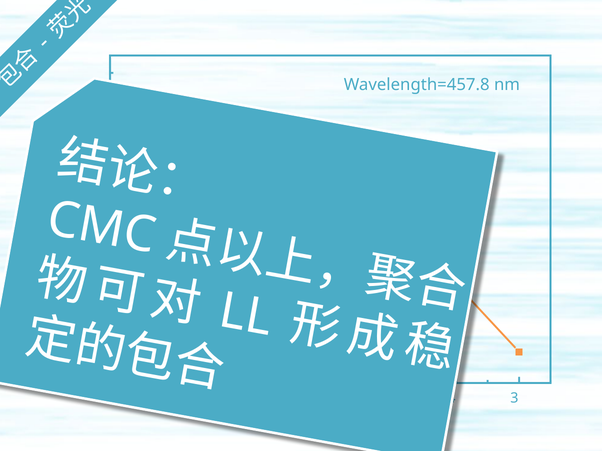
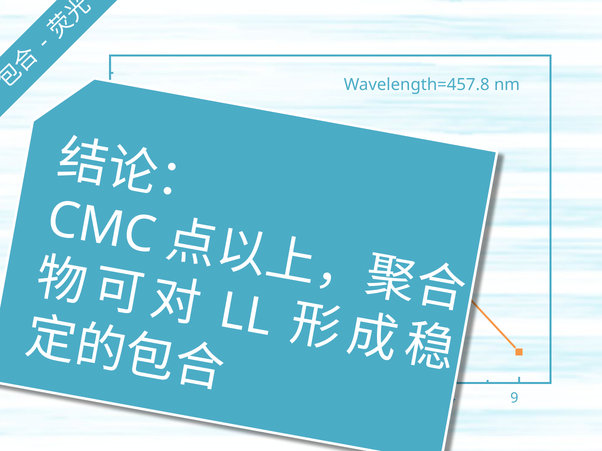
3 at (514, 398): 3 -> 9
